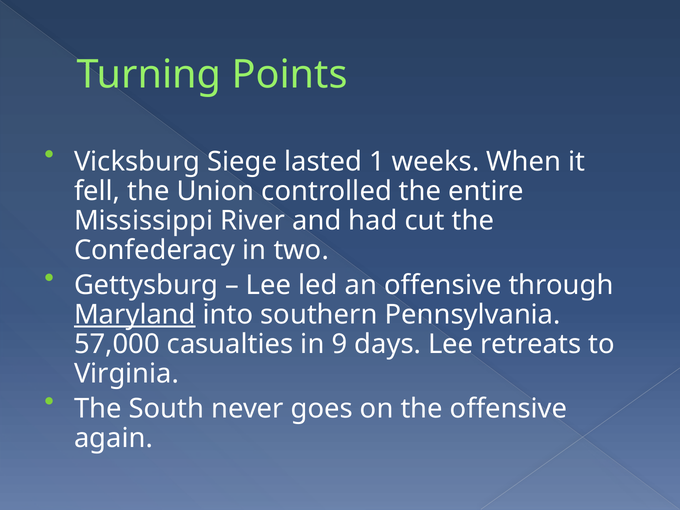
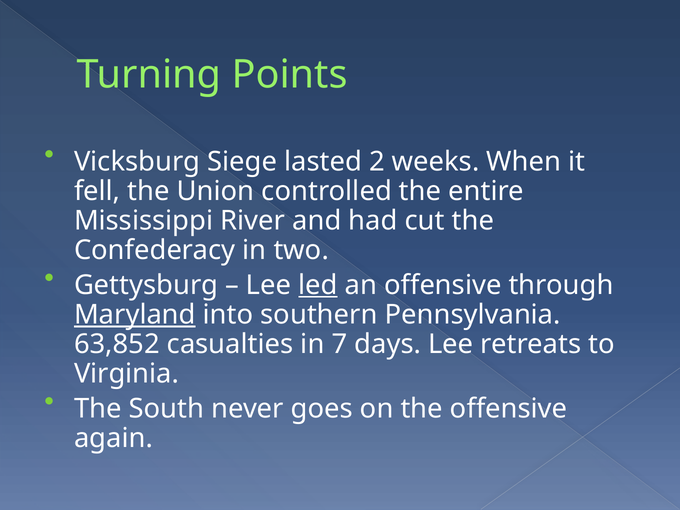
1: 1 -> 2
led underline: none -> present
57,000: 57,000 -> 63,852
9: 9 -> 7
